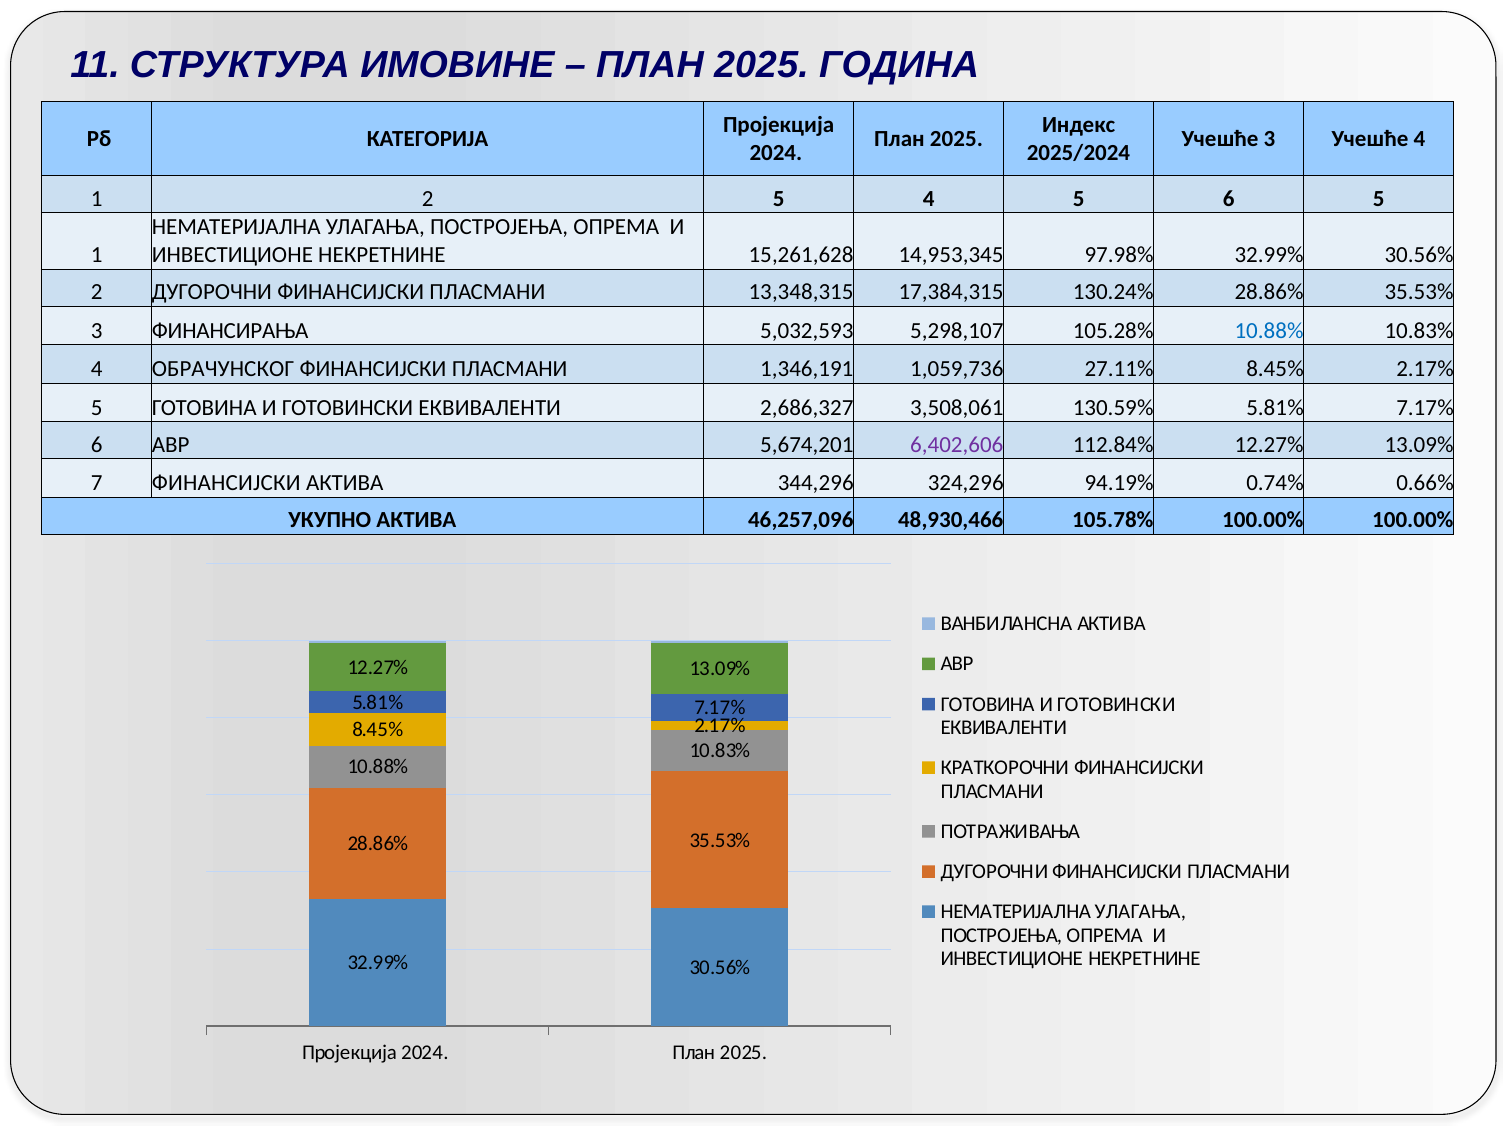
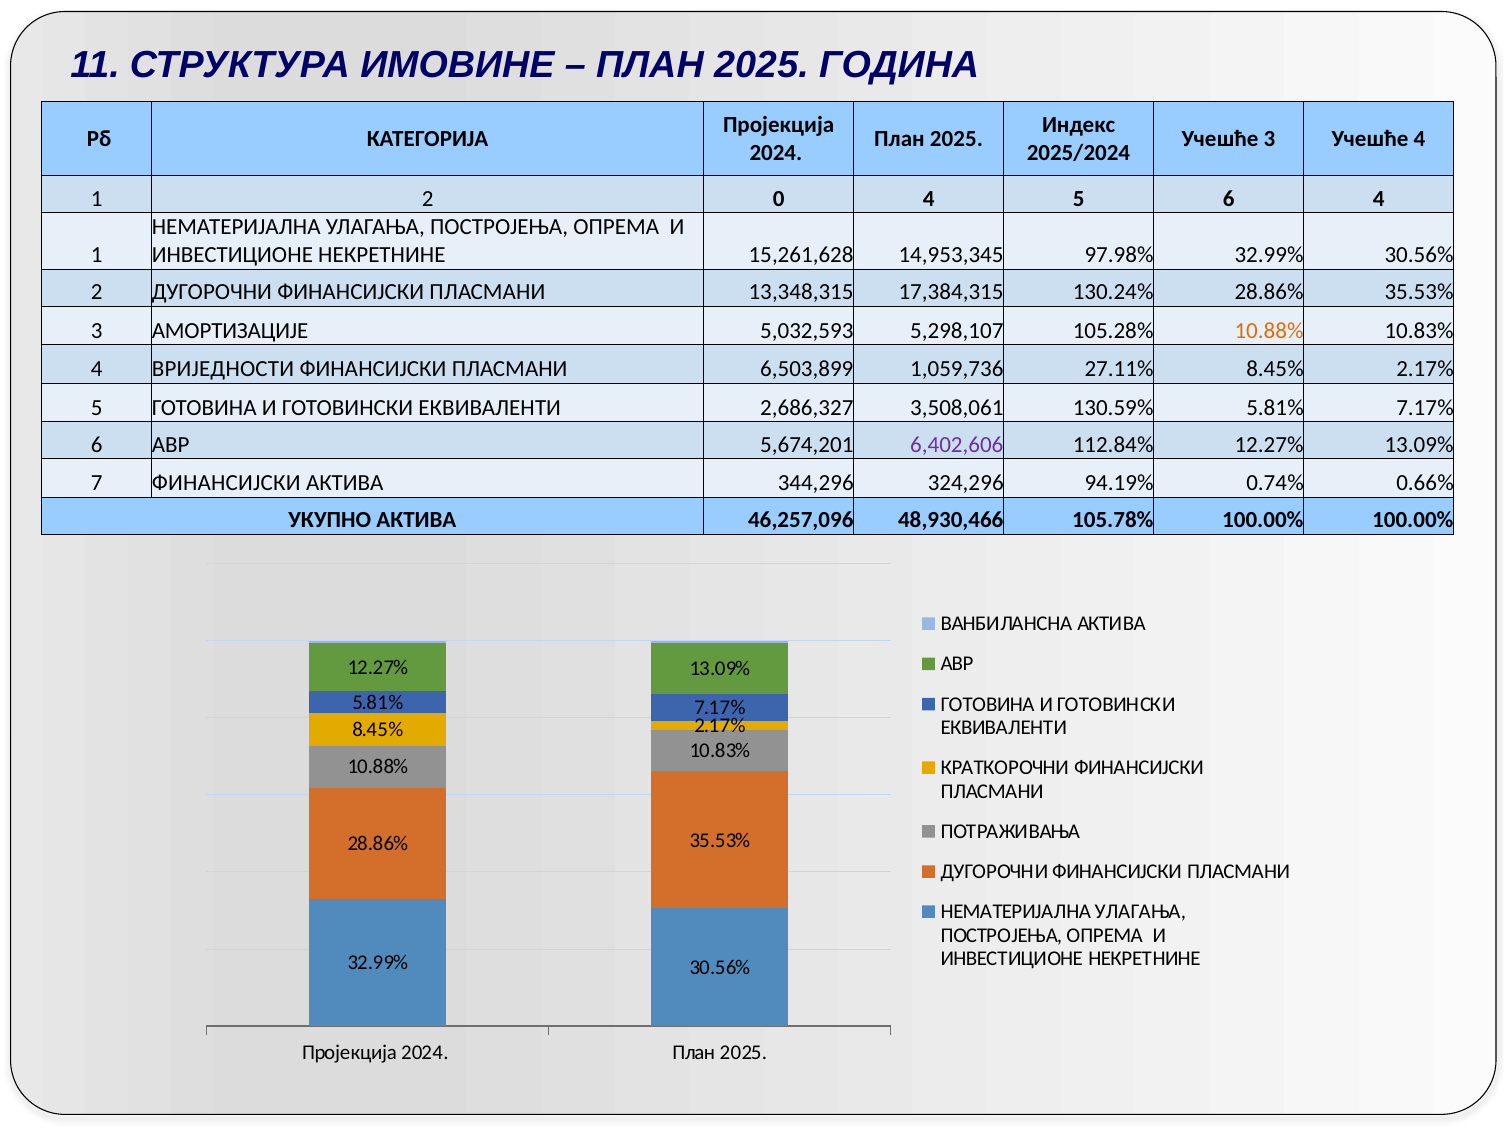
2 5: 5 -> 0
6 5: 5 -> 4
ФИНАНСИРАЊА: ФИНАНСИРАЊА -> АМОРТИЗАЦИЈЕ
10.88% at (1269, 331) colour: blue -> orange
ОБРАЧУНСКОГ: ОБРАЧУНСКОГ -> ВРИЈЕДНОСТИ
1,346,191: 1,346,191 -> 6,503,899
